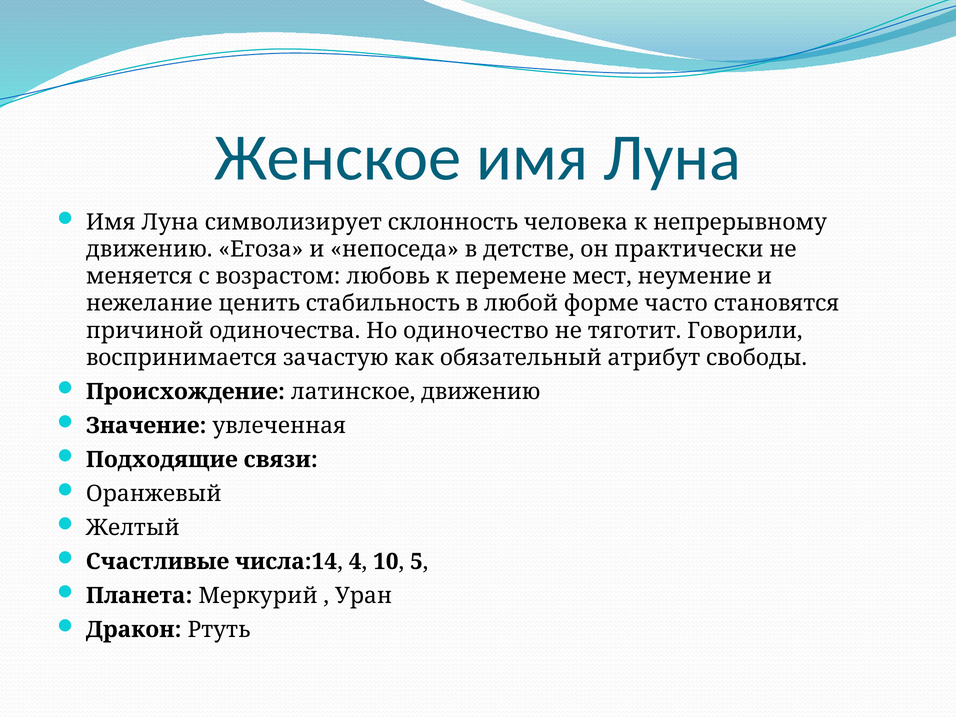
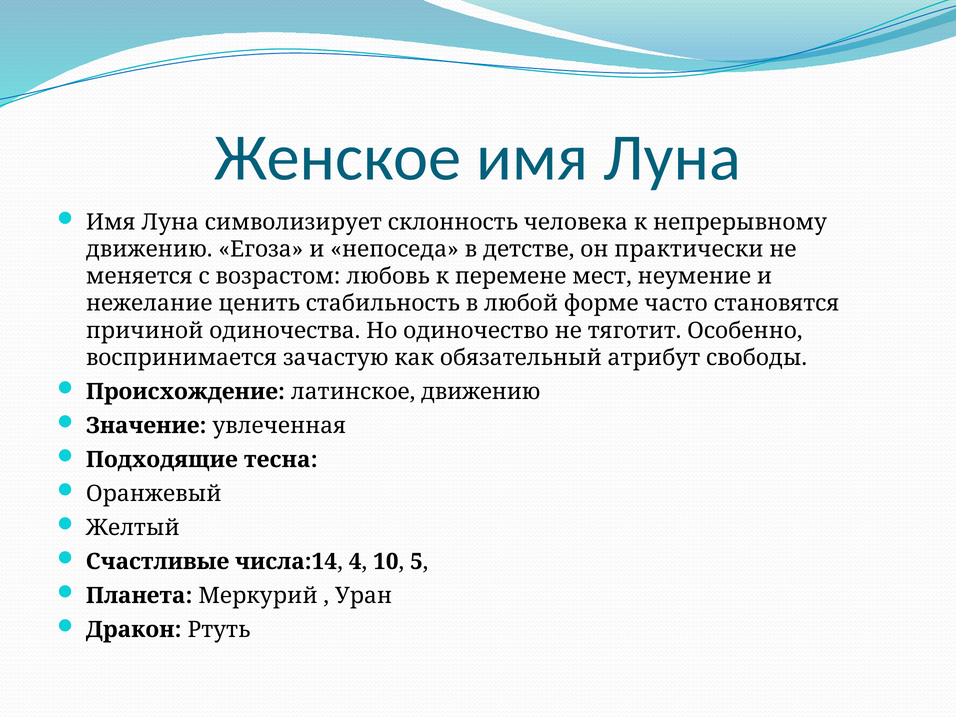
Говорили: Говорили -> Особенно
связи: связи -> тесна
